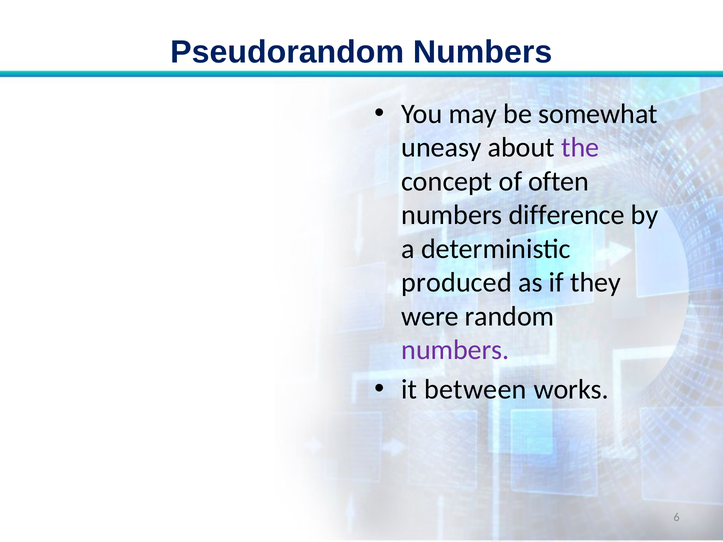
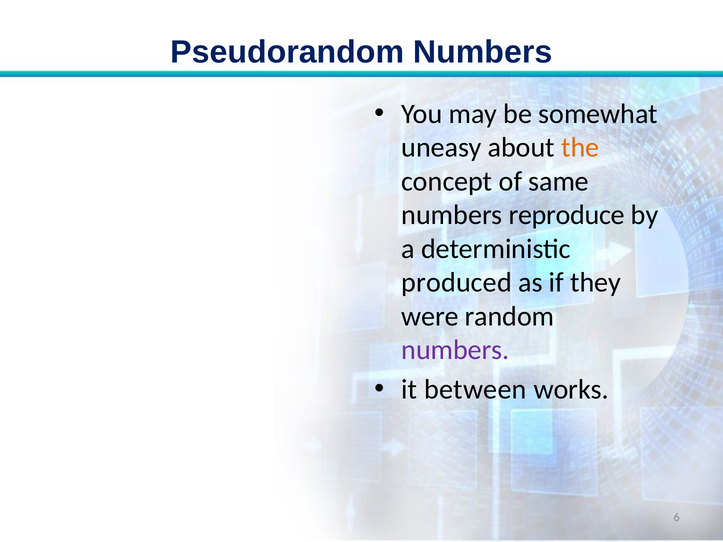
the colour: purple -> orange
often: often -> same
difference: difference -> reproduce
